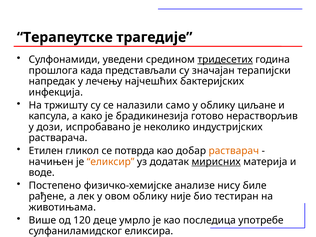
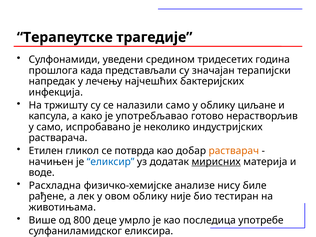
тридесетих underline: present -> none
брадикинезија: брадикинезија -> употребљавао
у дози: дози -> само
еликсир colour: orange -> blue
Постепено at (55, 186): Постепено -> Расхладна
120: 120 -> 800
